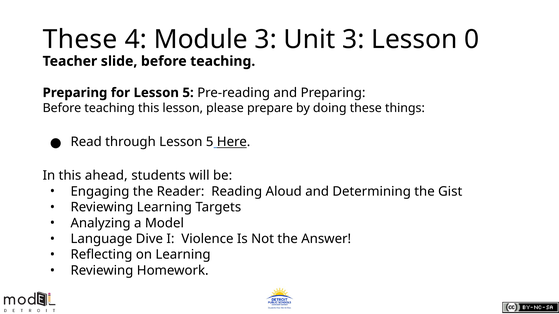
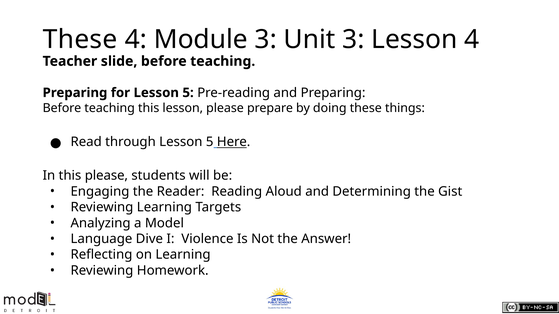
Lesson 0: 0 -> 4
this ahead: ahead -> please
